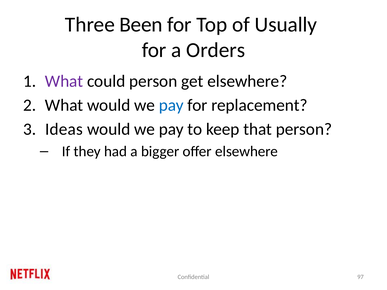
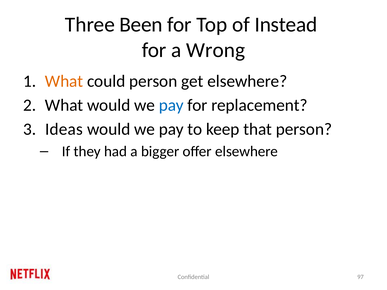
Usually: Usually -> Instead
Orders: Orders -> Wrong
What at (64, 81) colour: purple -> orange
